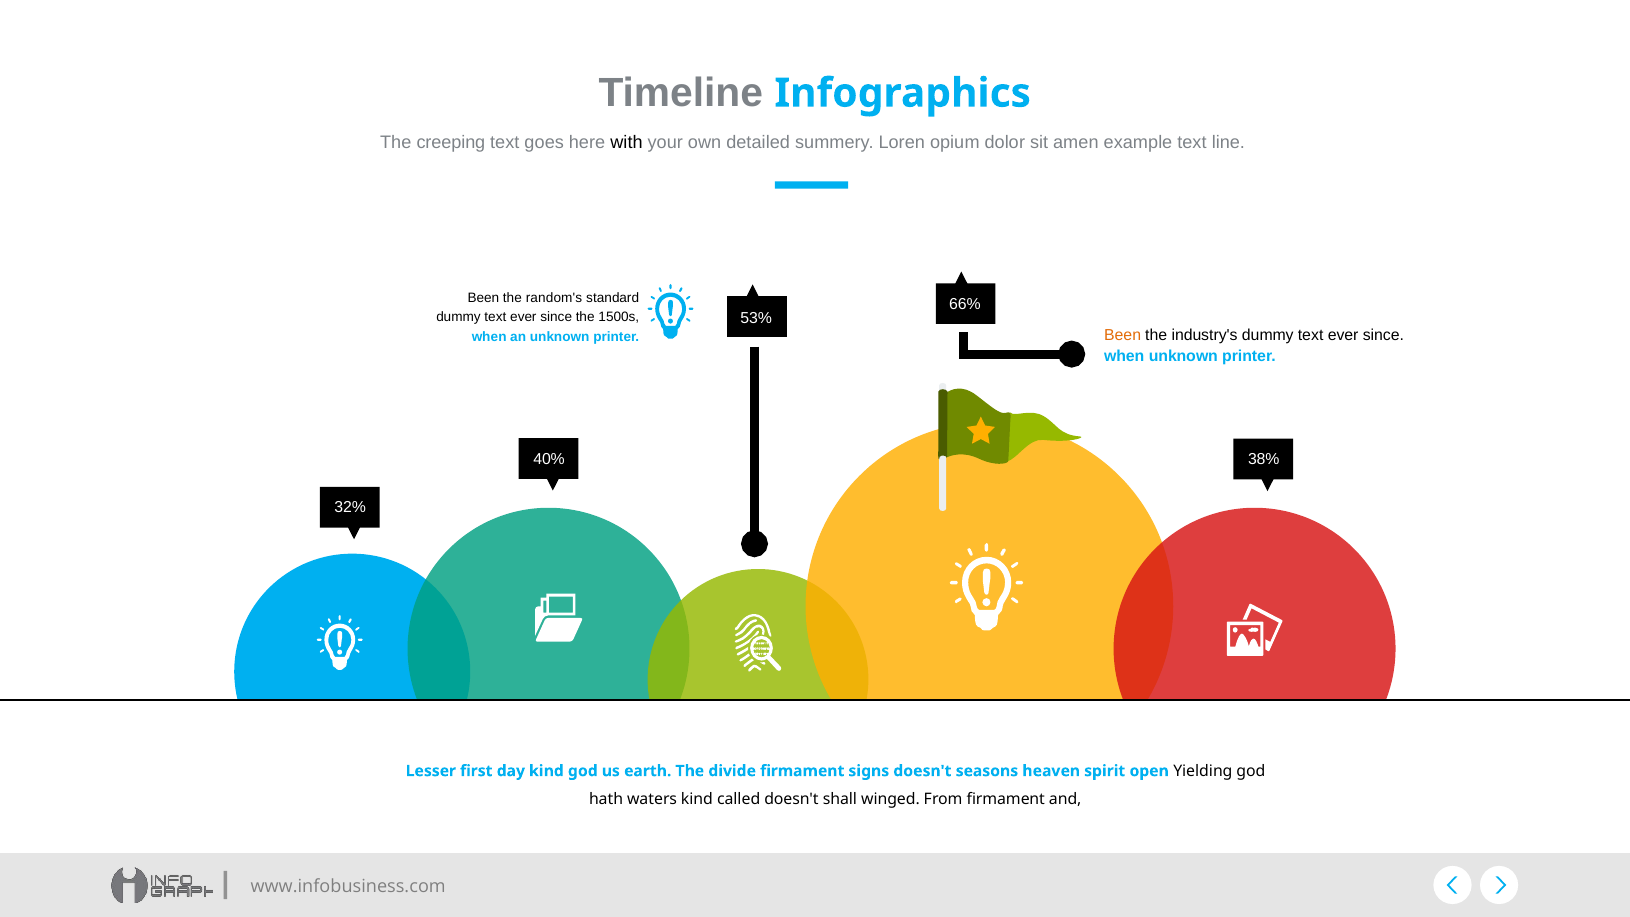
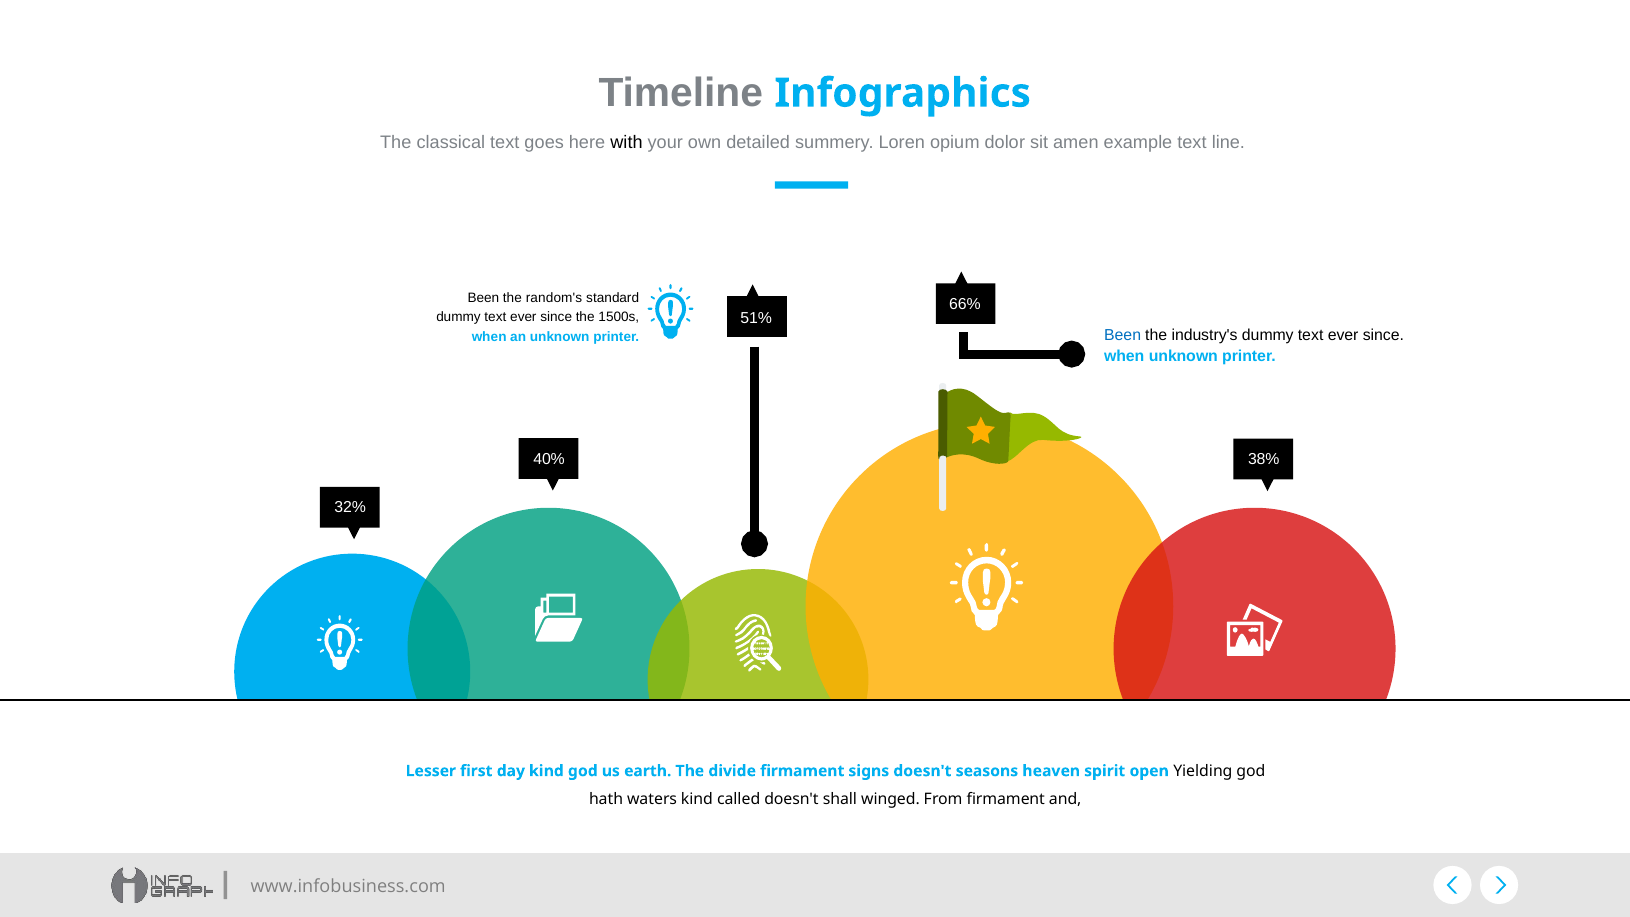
creeping: creeping -> classical
53%: 53% -> 51%
Been at (1123, 336) colour: orange -> blue
